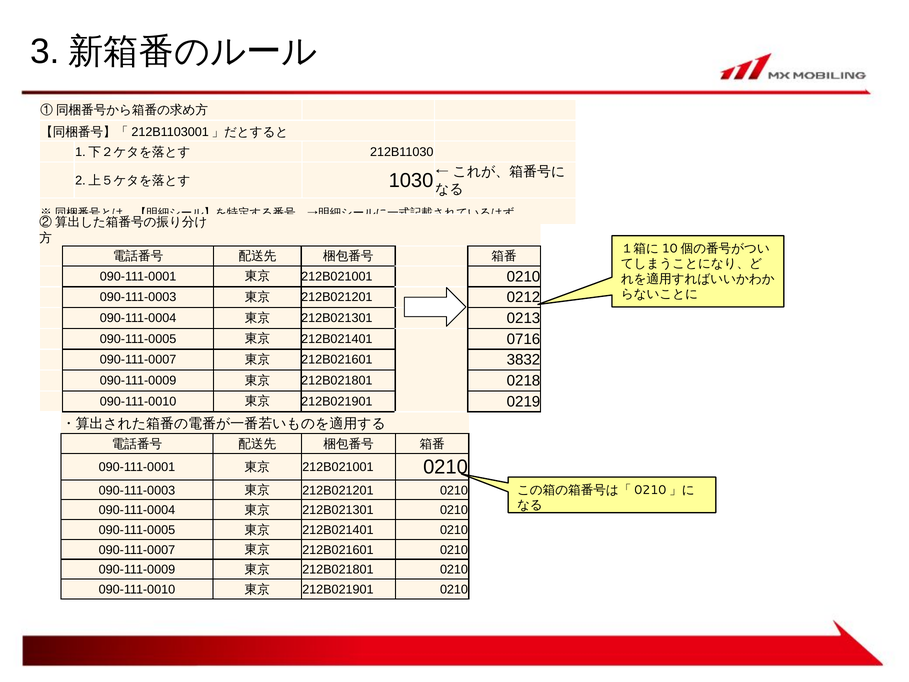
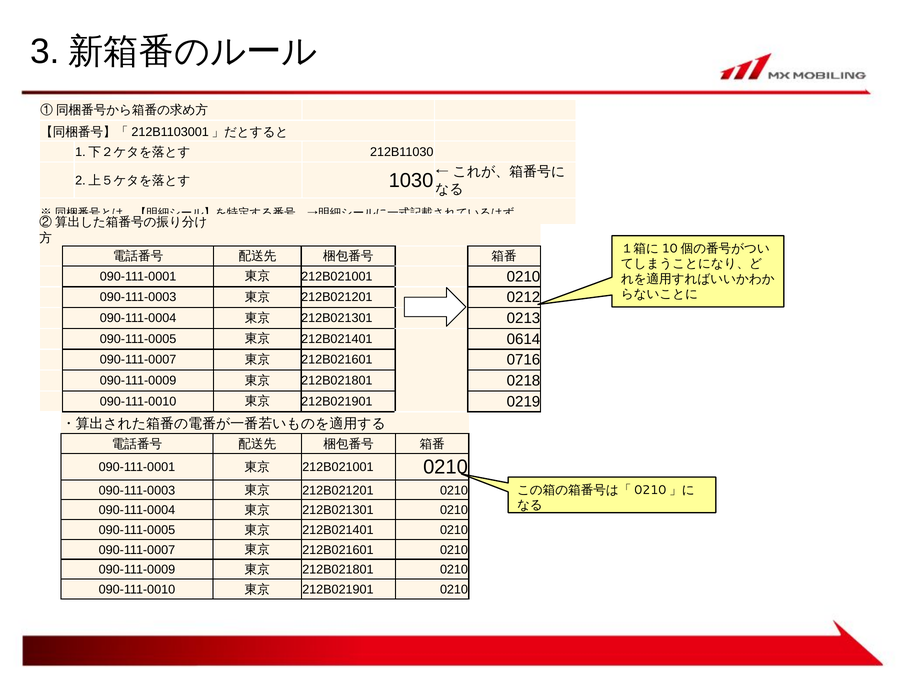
0716: 0716 -> 0614
3832: 3832 -> 0716
